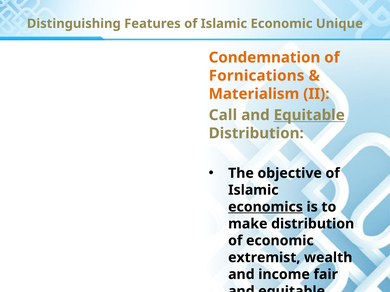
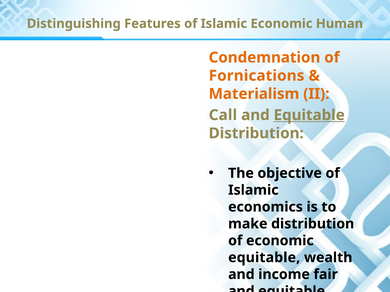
Unique: Unique -> Human
economics underline: present -> none
extremist at (264, 258): extremist -> equitable
